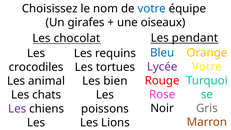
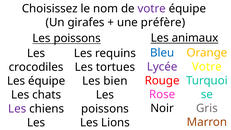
votre at (152, 9) colour: blue -> purple
une oiseaux: oiseaux -> préfère
pendant: pendant -> animaux
chocolat at (77, 38): chocolat -> poissons
Les animal: animal -> équipe
